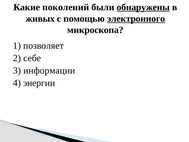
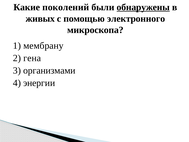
электронного underline: present -> none
позволяет: позволяет -> мембрану
себе: себе -> гена
информации: информации -> организмами
